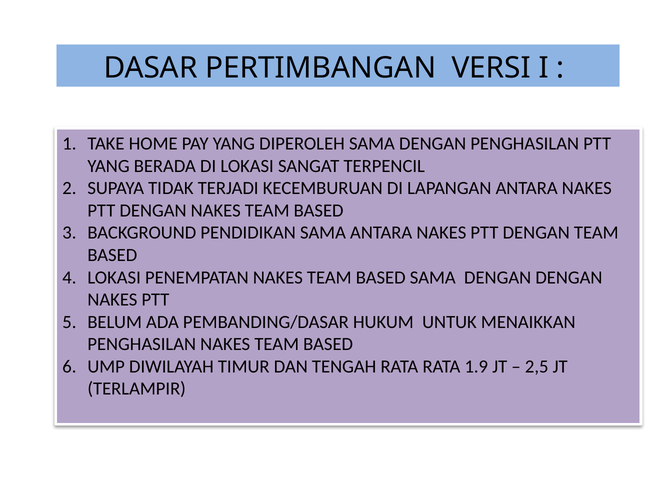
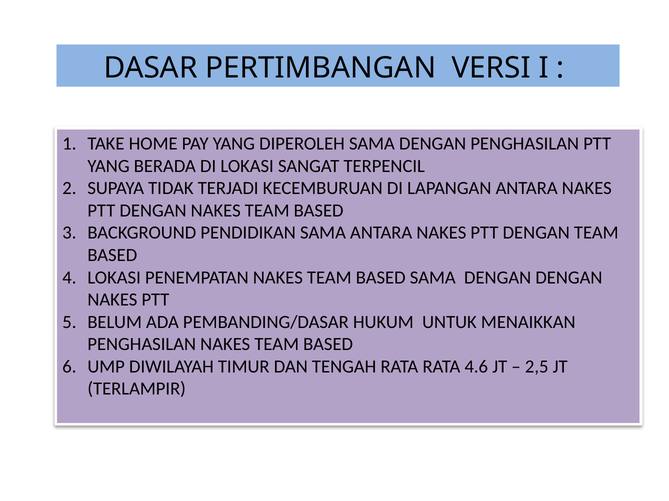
1.9: 1.9 -> 4.6
